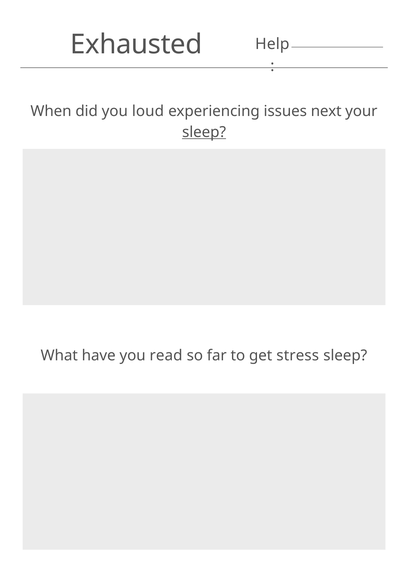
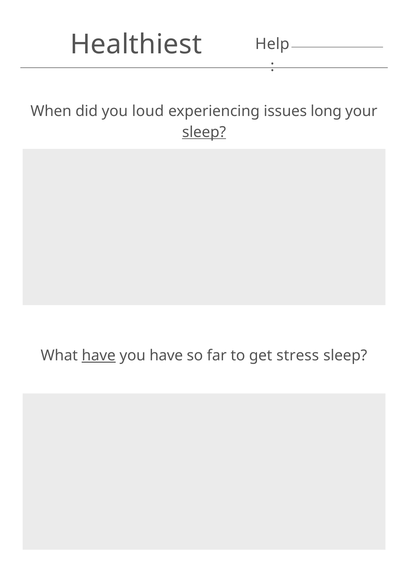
Exhausted: Exhausted -> Healthiest
next: next -> long
have at (99, 355) underline: none -> present
you read: read -> have
